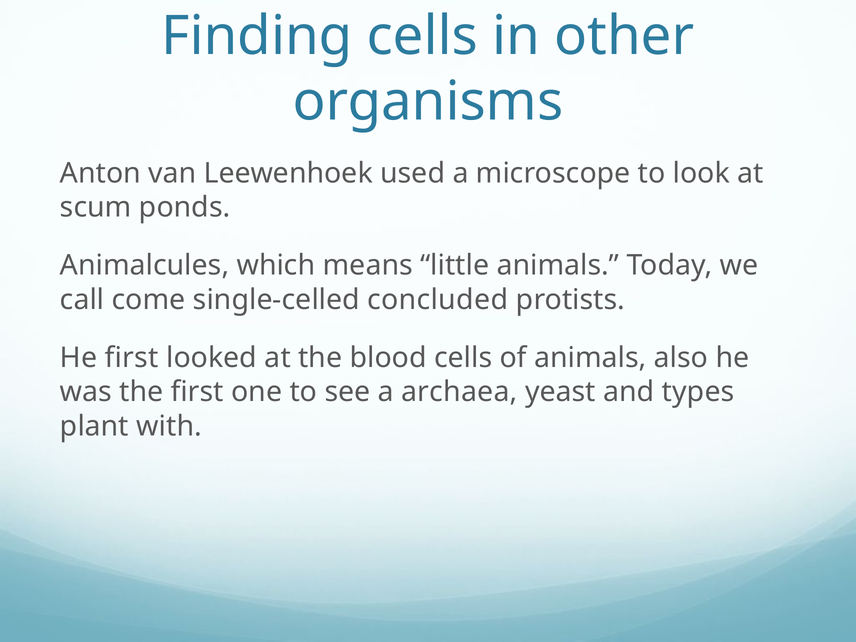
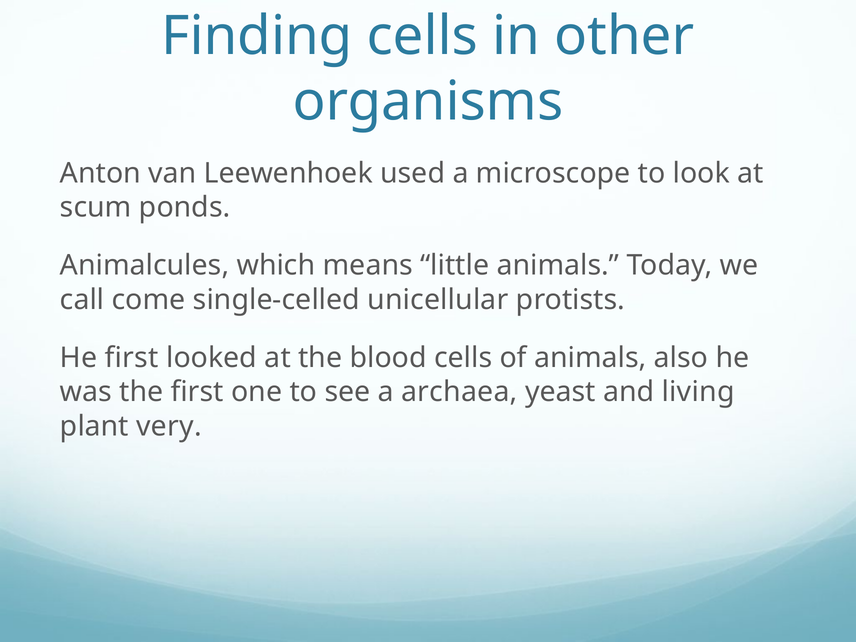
concluded: concluded -> unicellular
types: types -> living
with: with -> very
